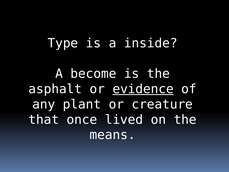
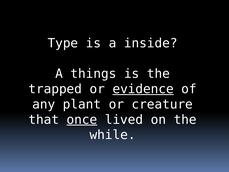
become: become -> things
asphalt: asphalt -> trapped
once underline: none -> present
means: means -> while
